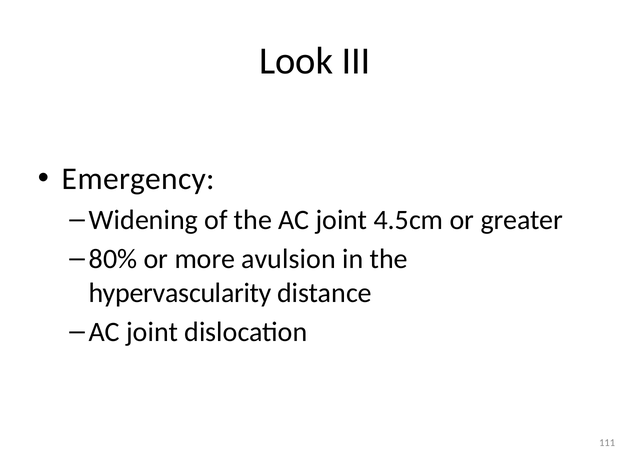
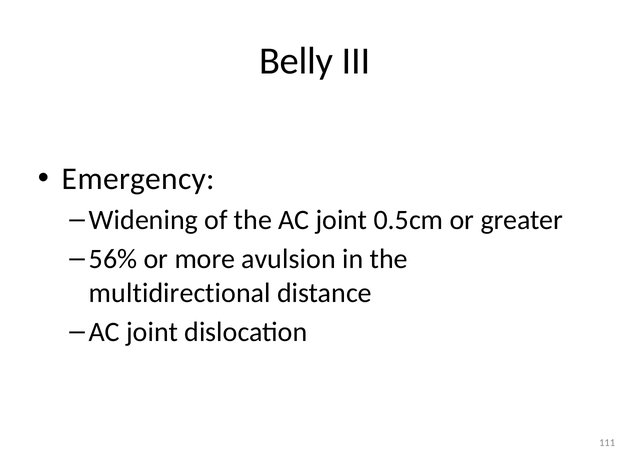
Look: Look -> Belly
4.5cm: 4.5cm -> 0.5cm
80%: 80% -> 56%
hypervascularity: hypervascularity -> multidirectional
